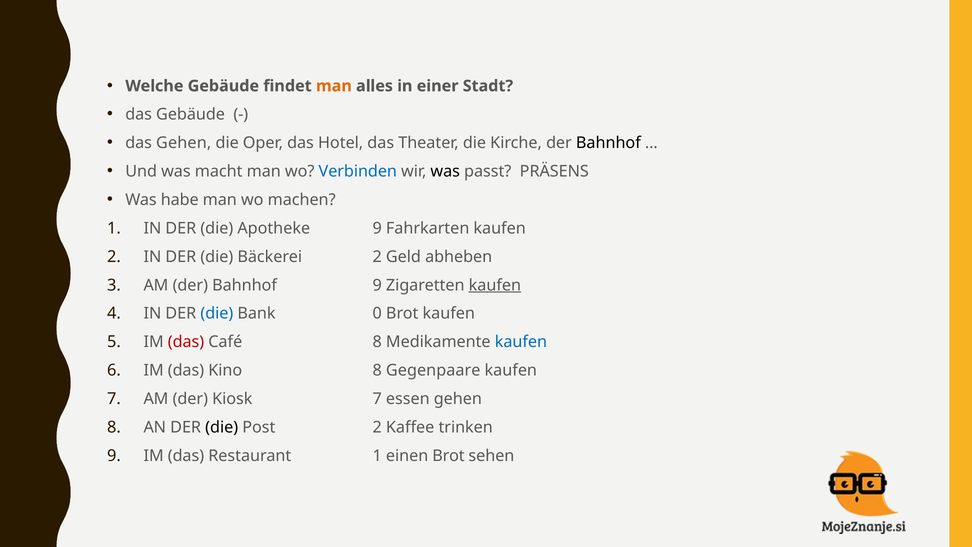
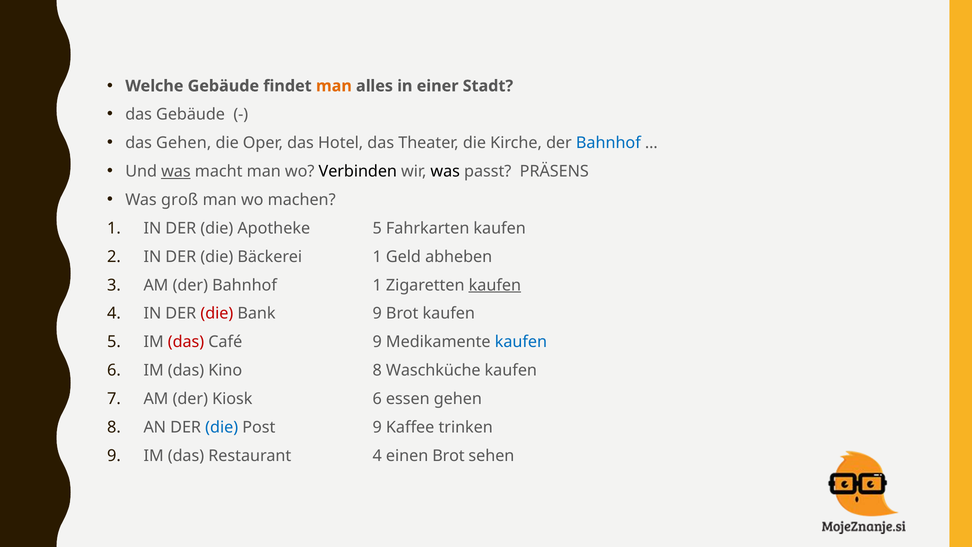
Bahnhof at (608, 143) colour: black -> blue
was at (176, 171) underline: none -> present
Verbinden colour: blue -> black
habe: habe -> groß
Apotheke 9: 9 -> 5
Bäckerei 2: 2 -> 1
Bahnhof 9: 9 -> 1
die at (217, 313) colour: blue -> red
Bank 0: 0 -> 9
Café 8: 8 -> 9
Gegenpaare: Gegenpaare -> Waschküche
Kiosk 7: 7 -> 6
die at (222, 427) colour: black -> blue
Post 2: 2 -> 9
Restaurant 1: 1 -> 4
